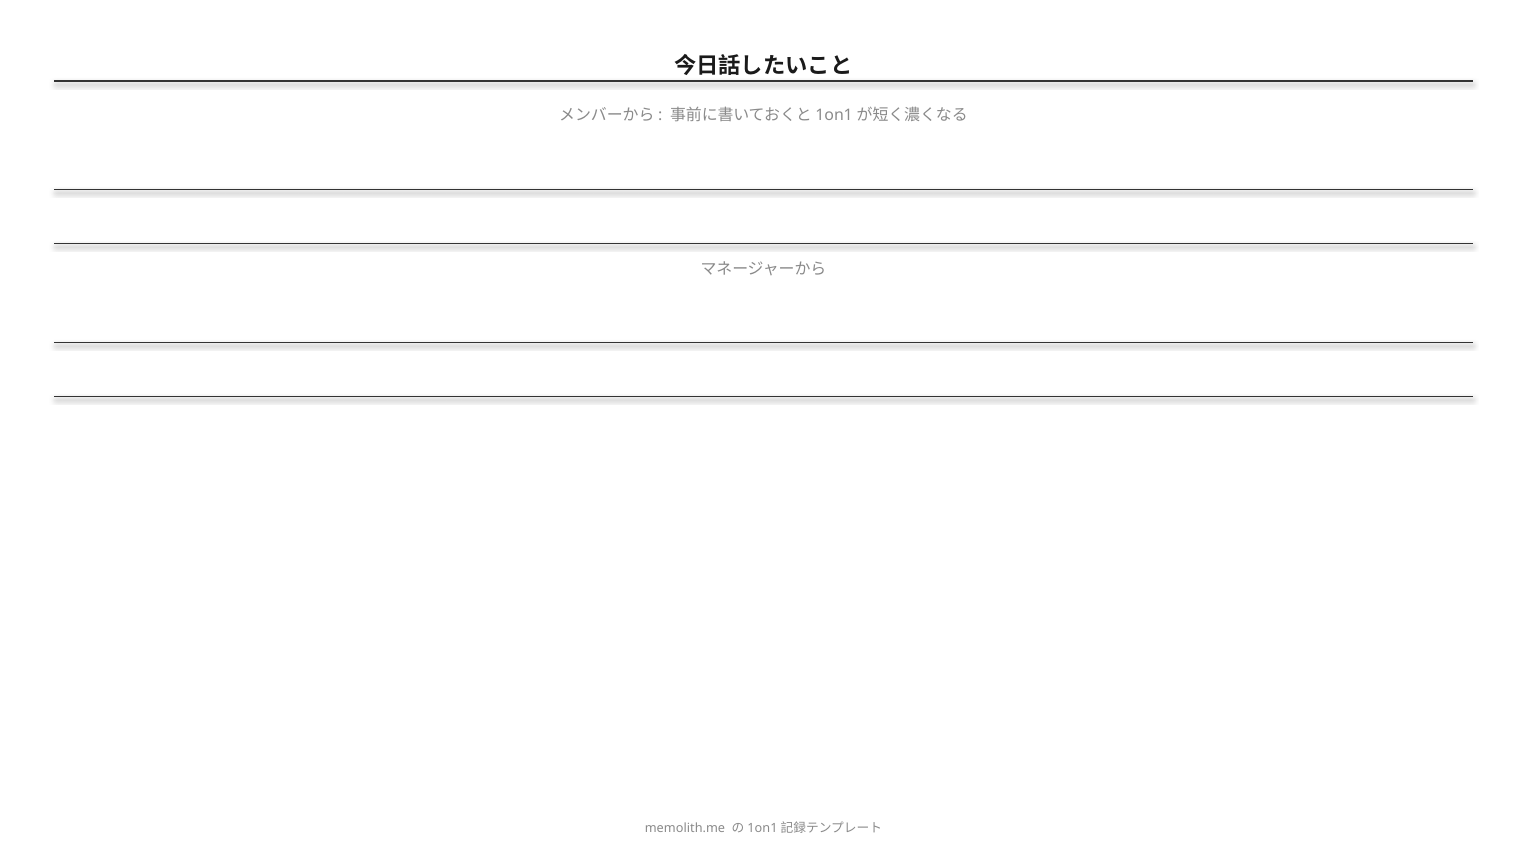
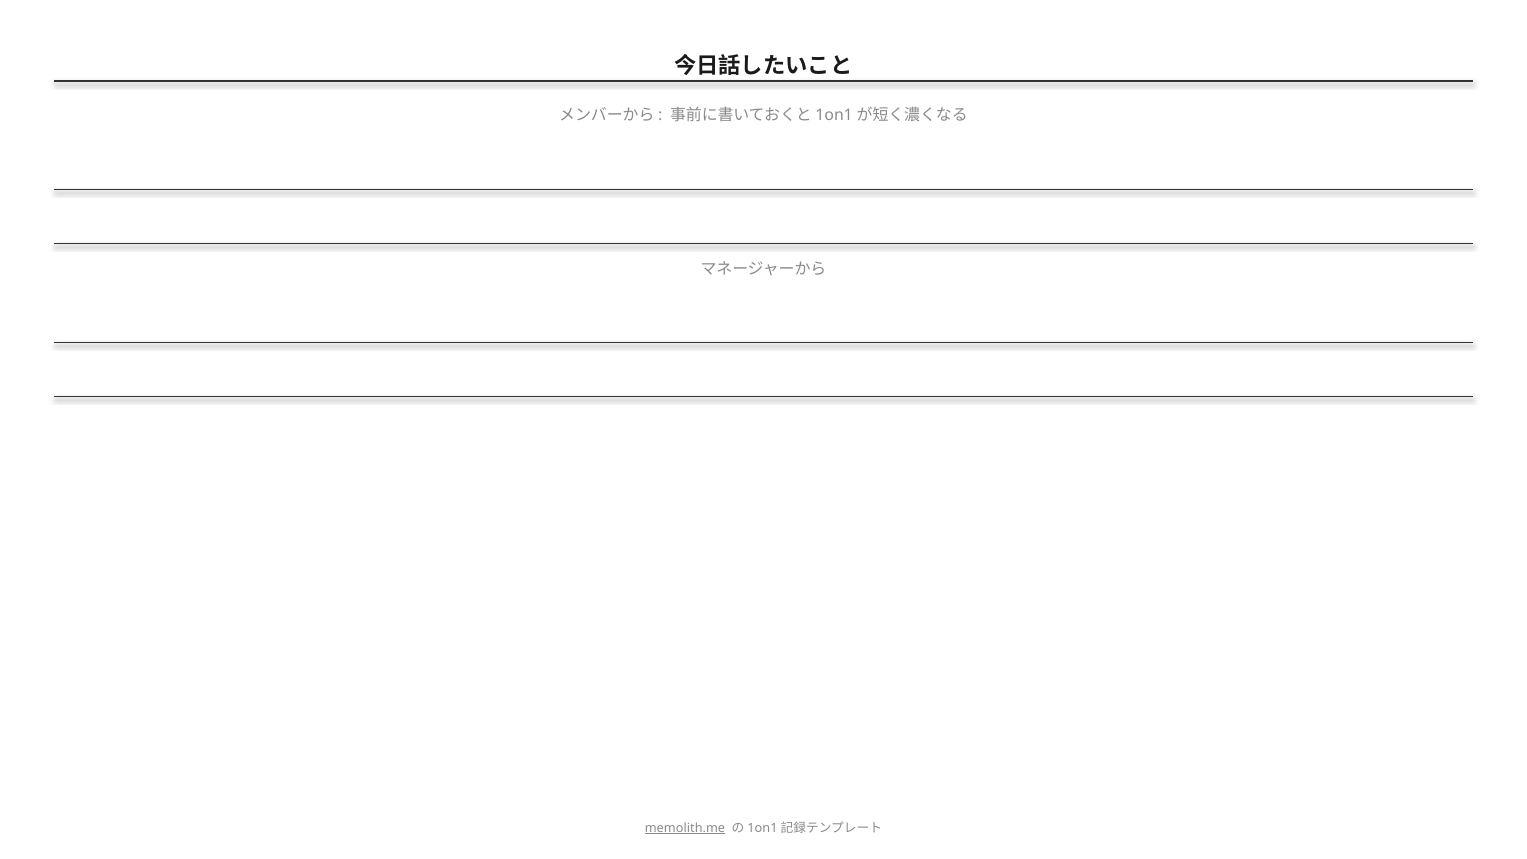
memolith.me underline: none -> present
